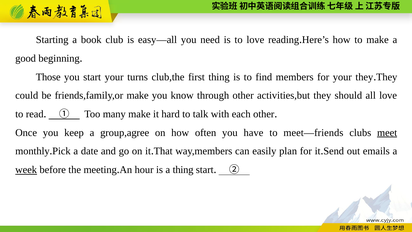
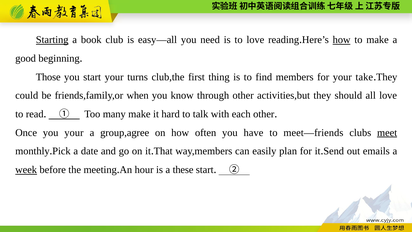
Starting underline: none -> present
how at (342, 40) underline: none -> present
your they: they -> take
friends,family,or make: make -> when
you keep: keep -> your
a thing: thing -> these
